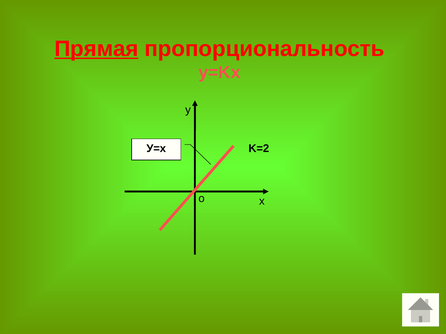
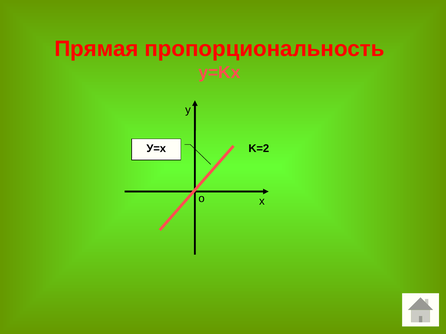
Прямая underline: present -> none
